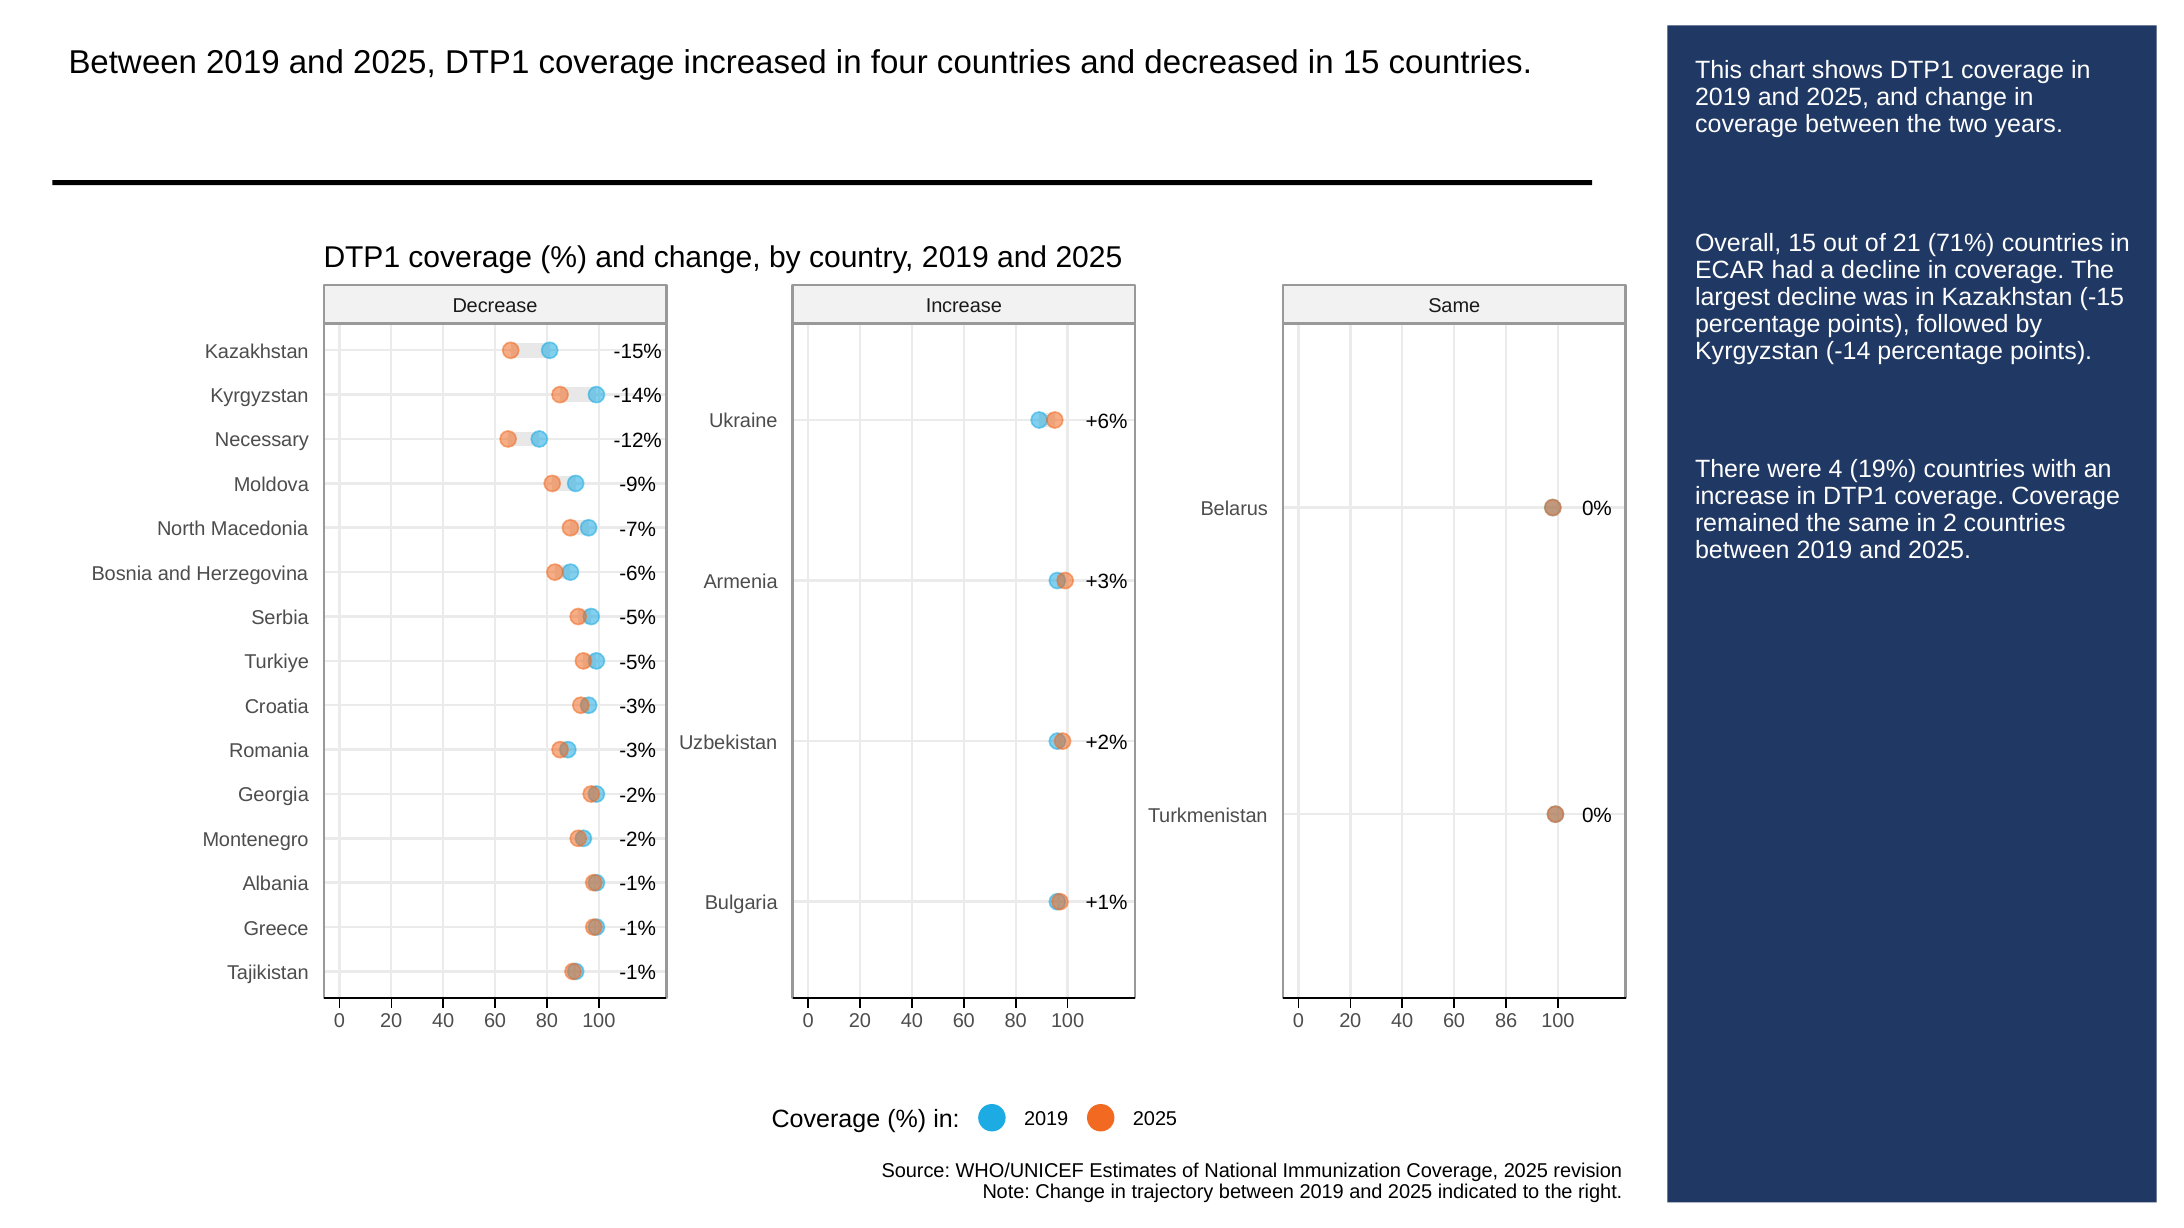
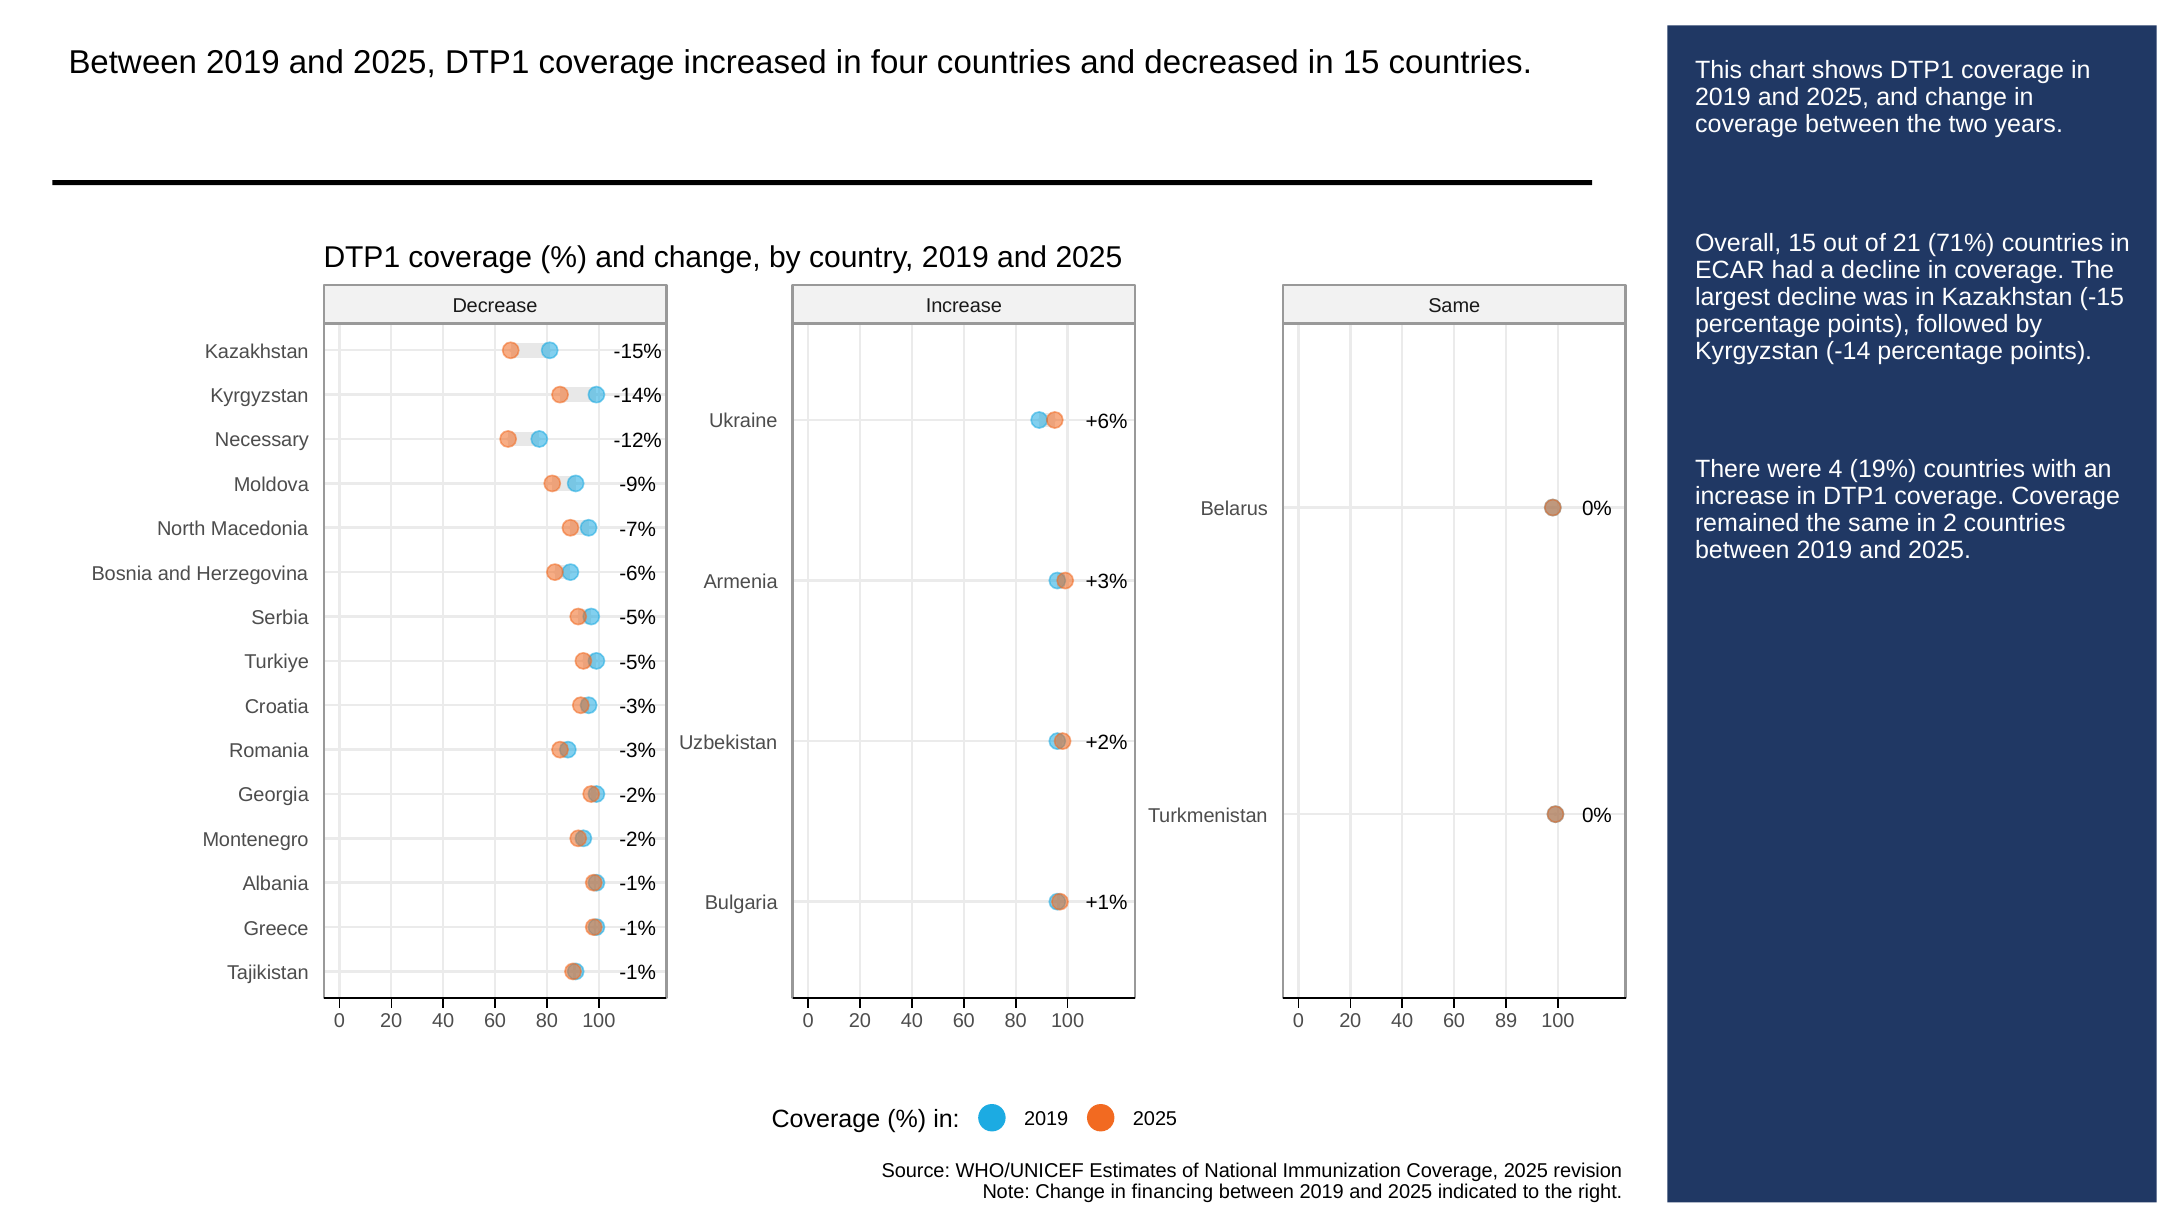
86: 86 -> 89
trajectory: trajectory -> financing
